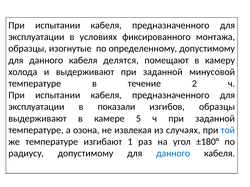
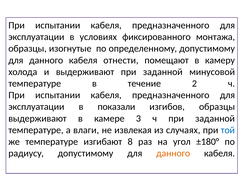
делятся: делятся -> отнести
5: 5 -> 3
озона: озона -> влаги
1: 1 -> 8
данного at (173, 154) colour: blue -> orange
